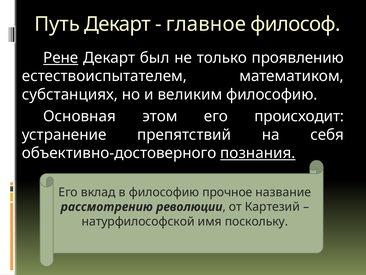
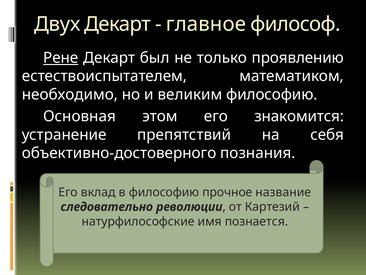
Путь: Путь -> Двух
субстанциях: субстанциях -> необходимо
происходит: происходит -> знакомится
познания underline: present -> none
рассмотрению: рассмотрению -> следовательно
натурфилософской: натурфилософской -> натурфилософские
поскольку: поскольку -> познается
